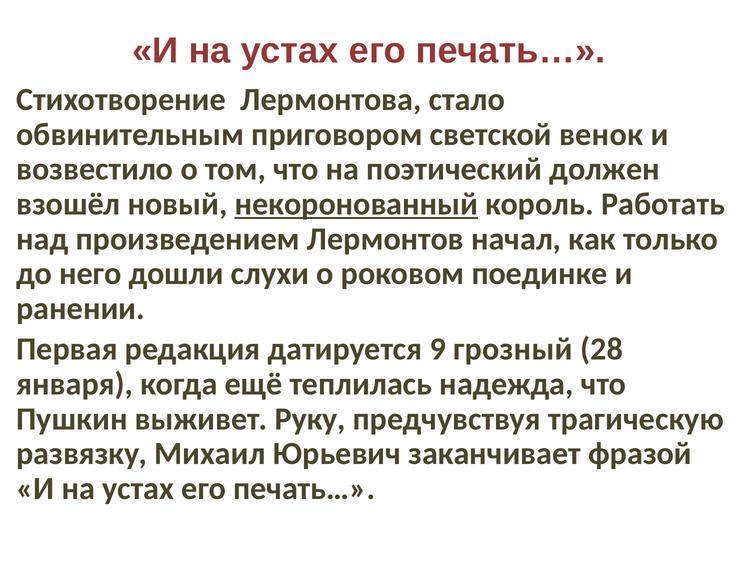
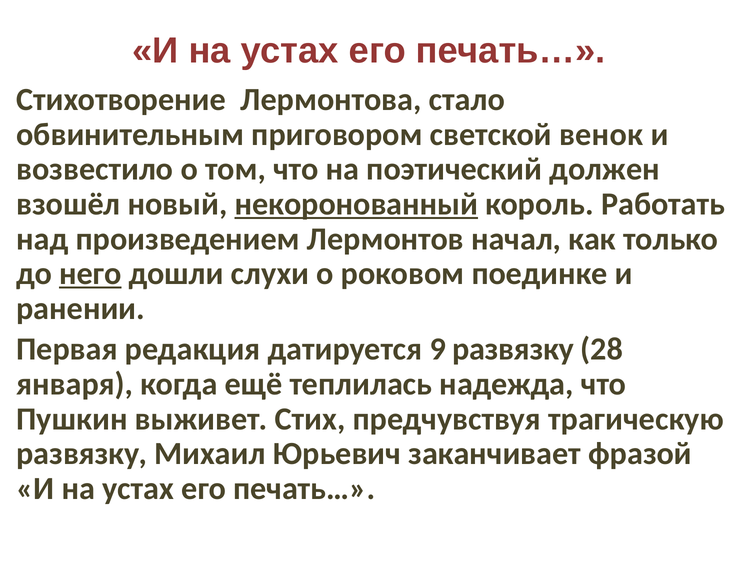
него underline: none -> present
9 грозный: грозный -> развязку
Руку: Руку -> Стих
